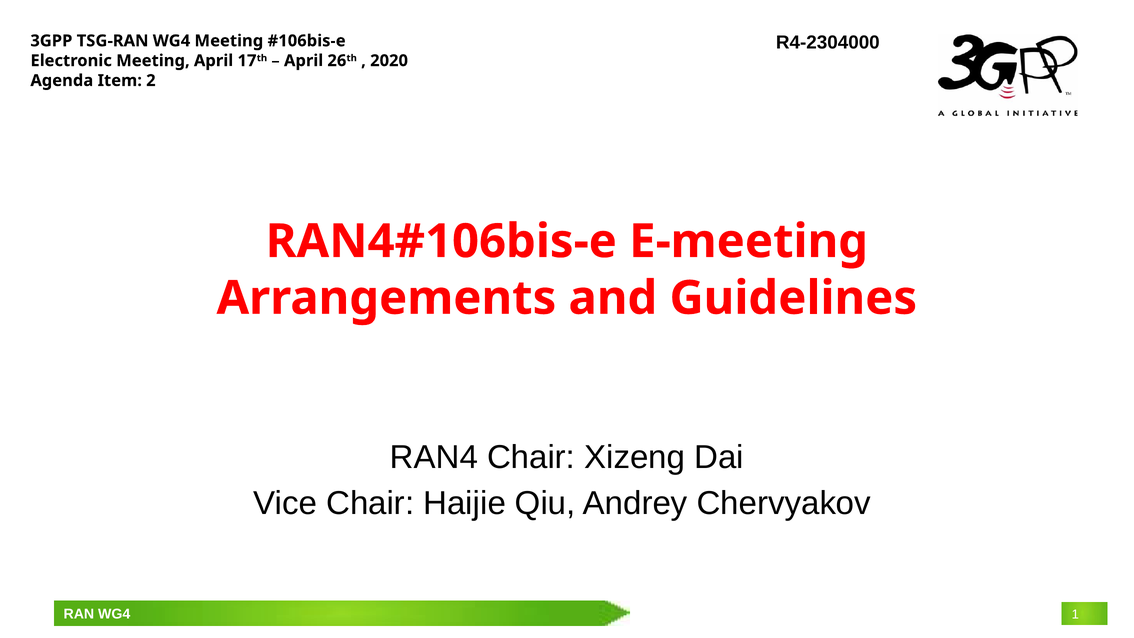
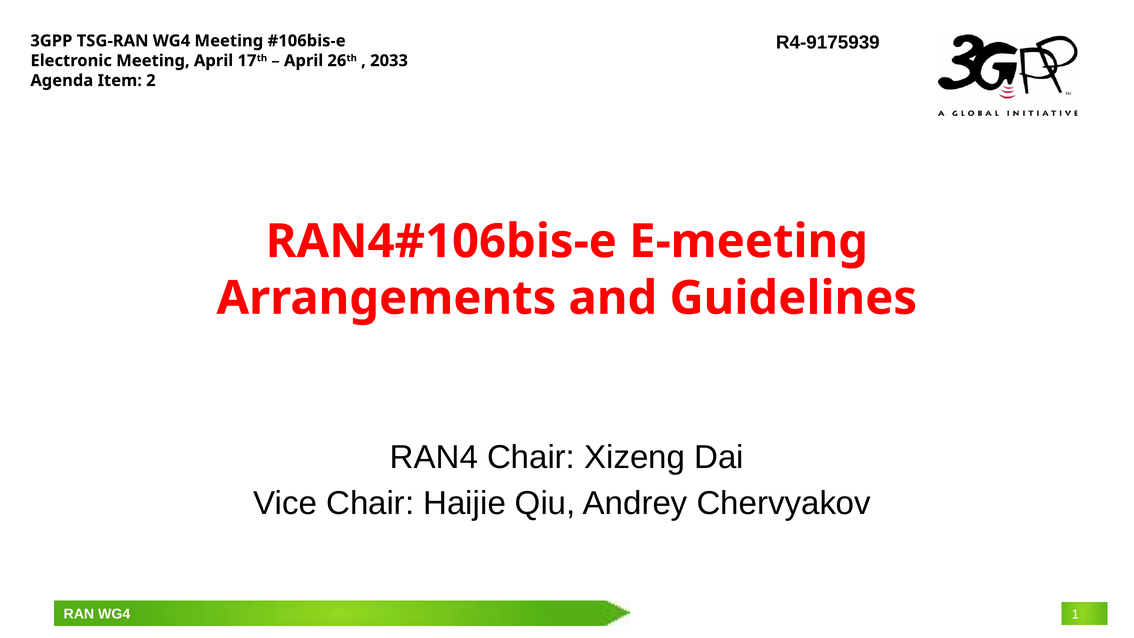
R4-2304000: R4-2304000 -> R4-9175939
2020: 2020 -> 2033
